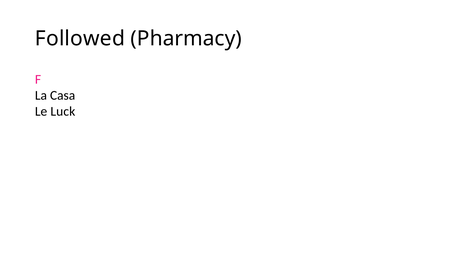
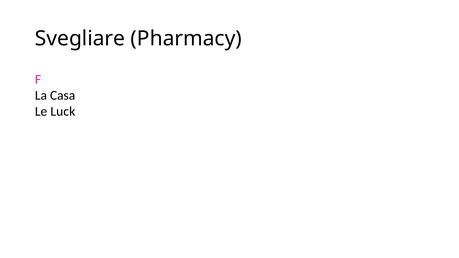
Followed: Followed -> Svegliare
